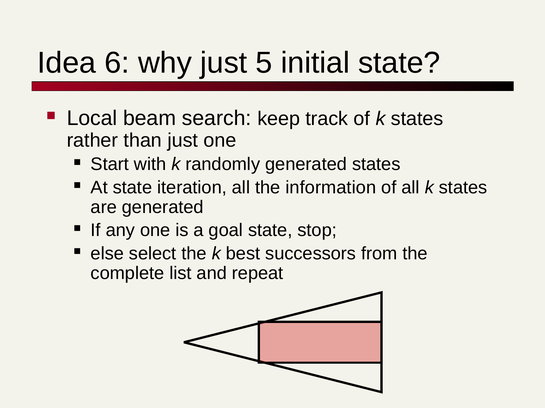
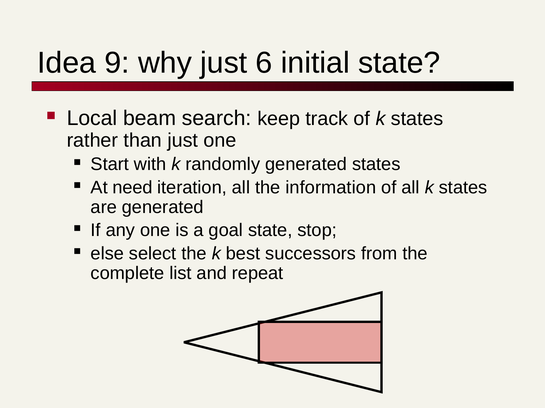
6: 6 -> 9
5: 5 -> 6
At state: state -> need
